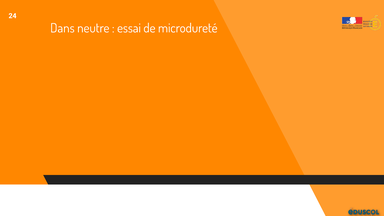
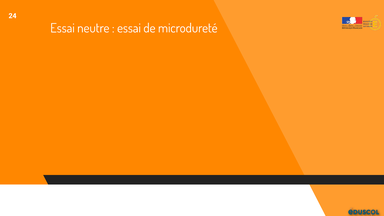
Dans at (62, 28): Dans -> Essai
